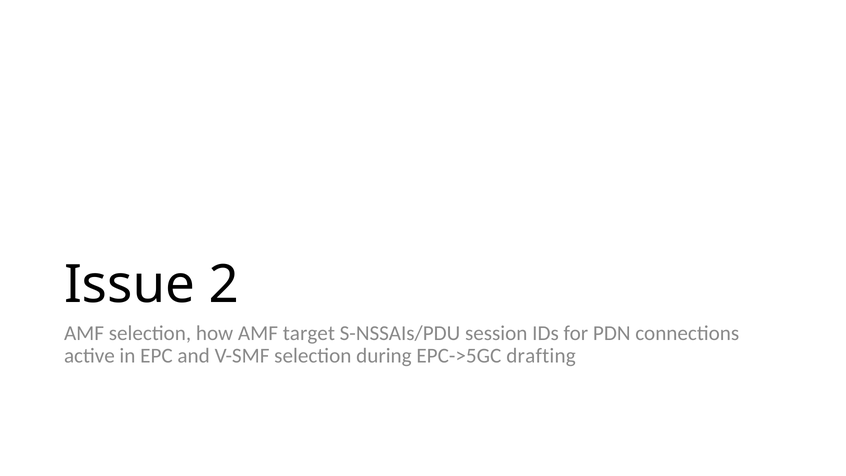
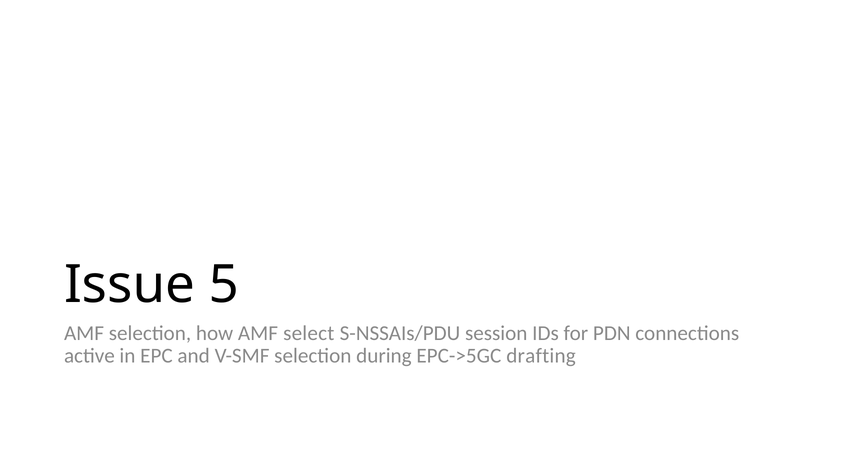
2: 2 -> 5
target: target -> select
